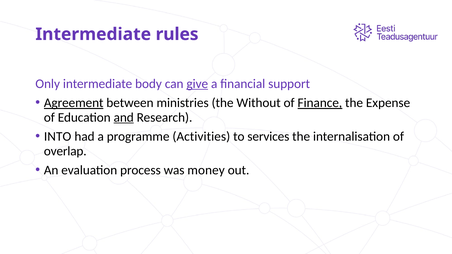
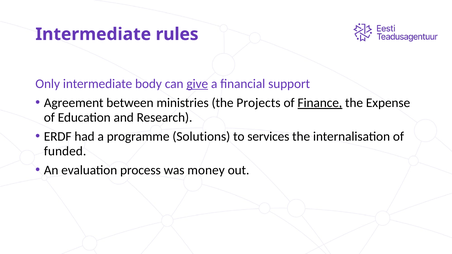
Agreement underline: present -> none
Without: Without -> Projects
and underline: present -> none
INTO: INTO -> ERDF
Activities: Activities -> Solutions
overlap: overlap -> funded
